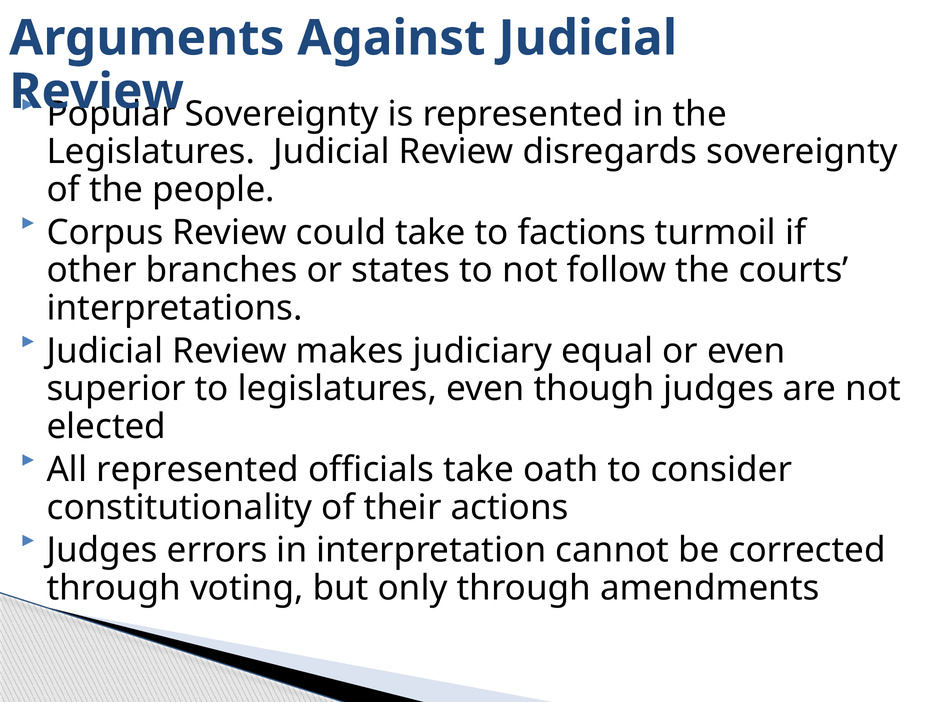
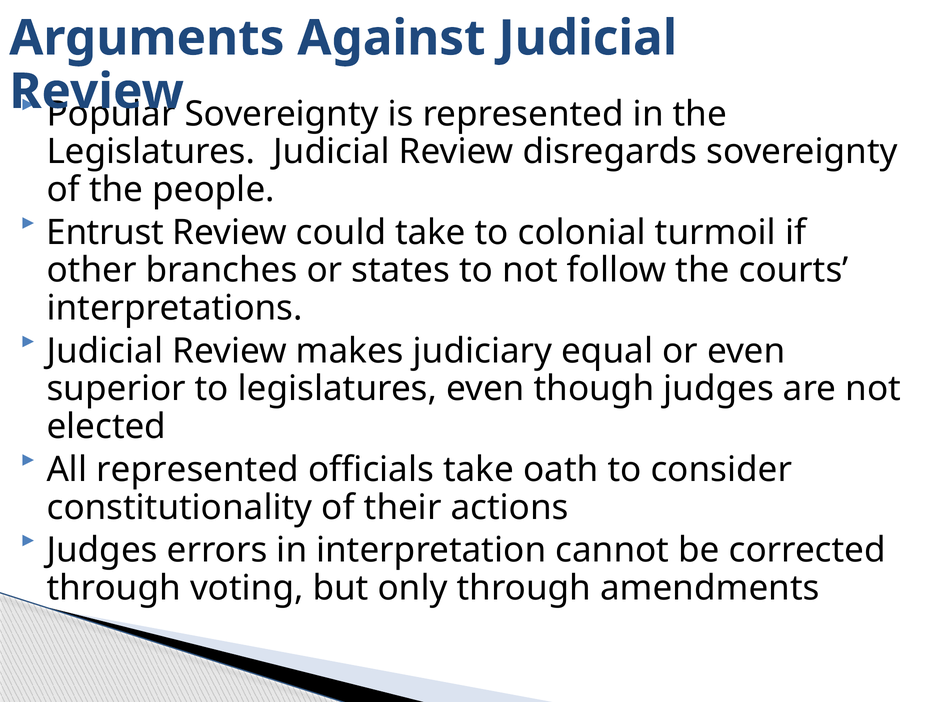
Corpus: Corpus -> Entrust
factions: factions -> colonial
